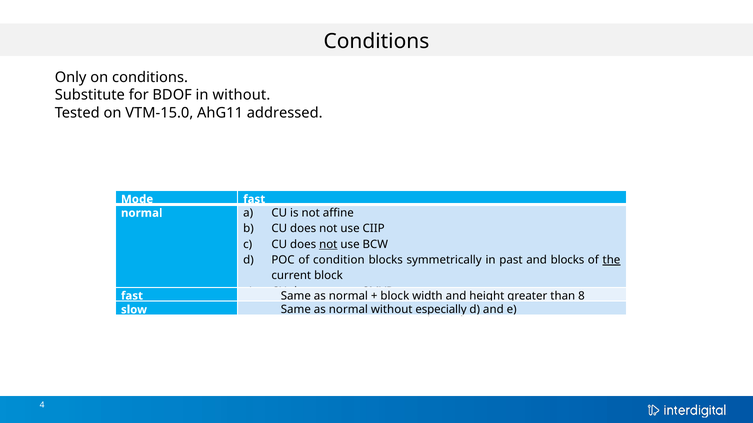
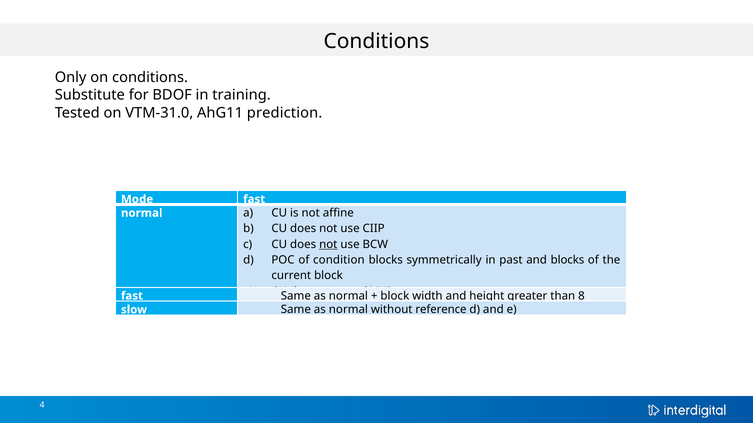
in without: without -> training
VTM-15.0: VTM-15.0 -> VTM-31.0
addressed: addressed -> prediction
the underline: present -> none
especially: especially -> reference
